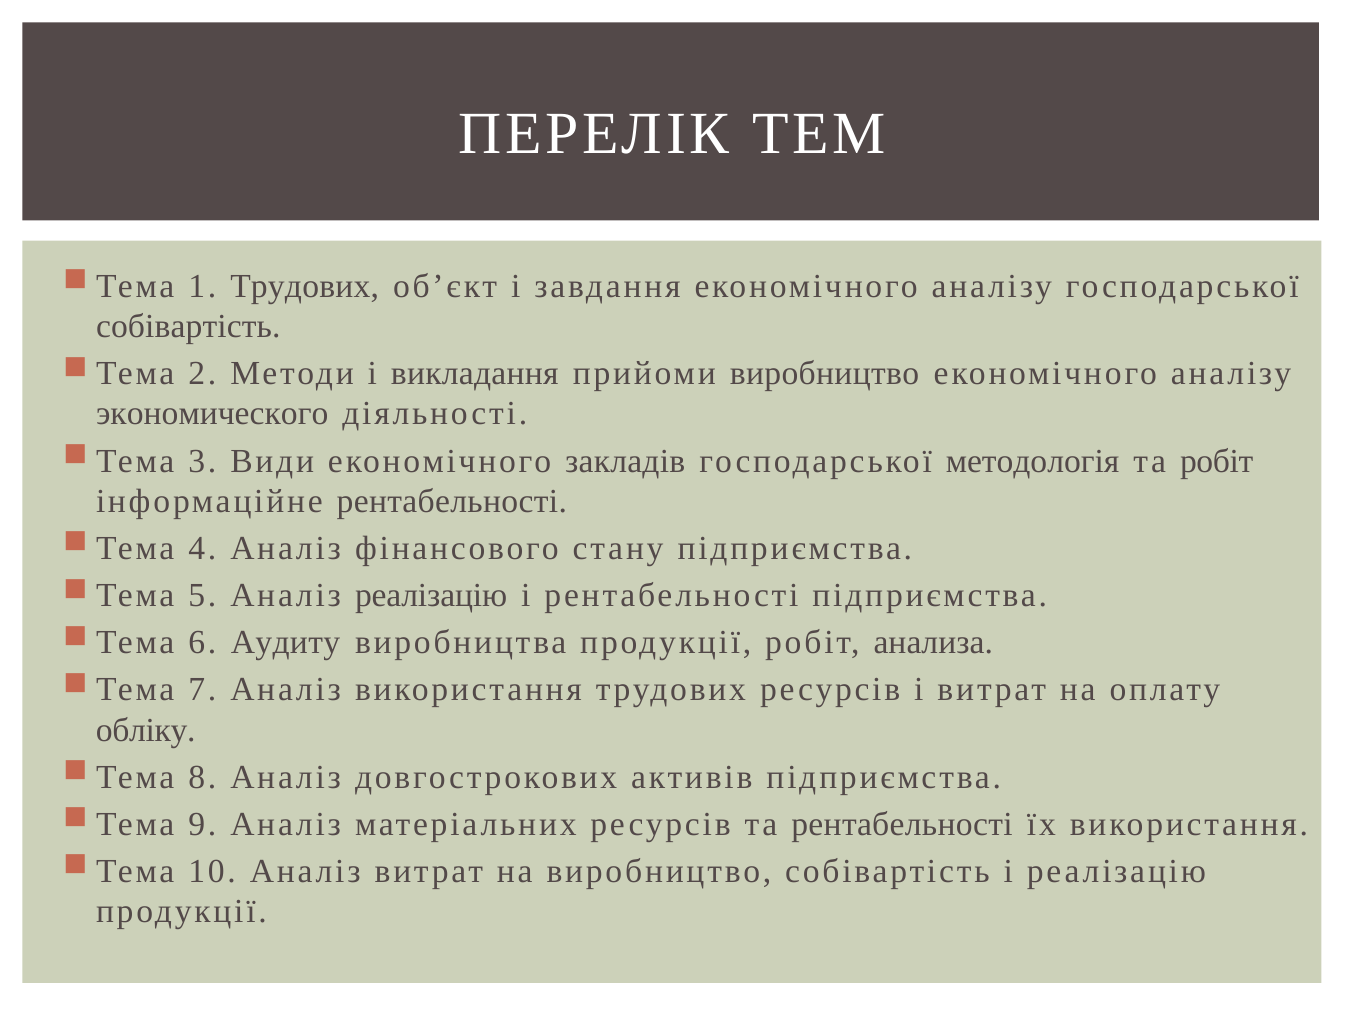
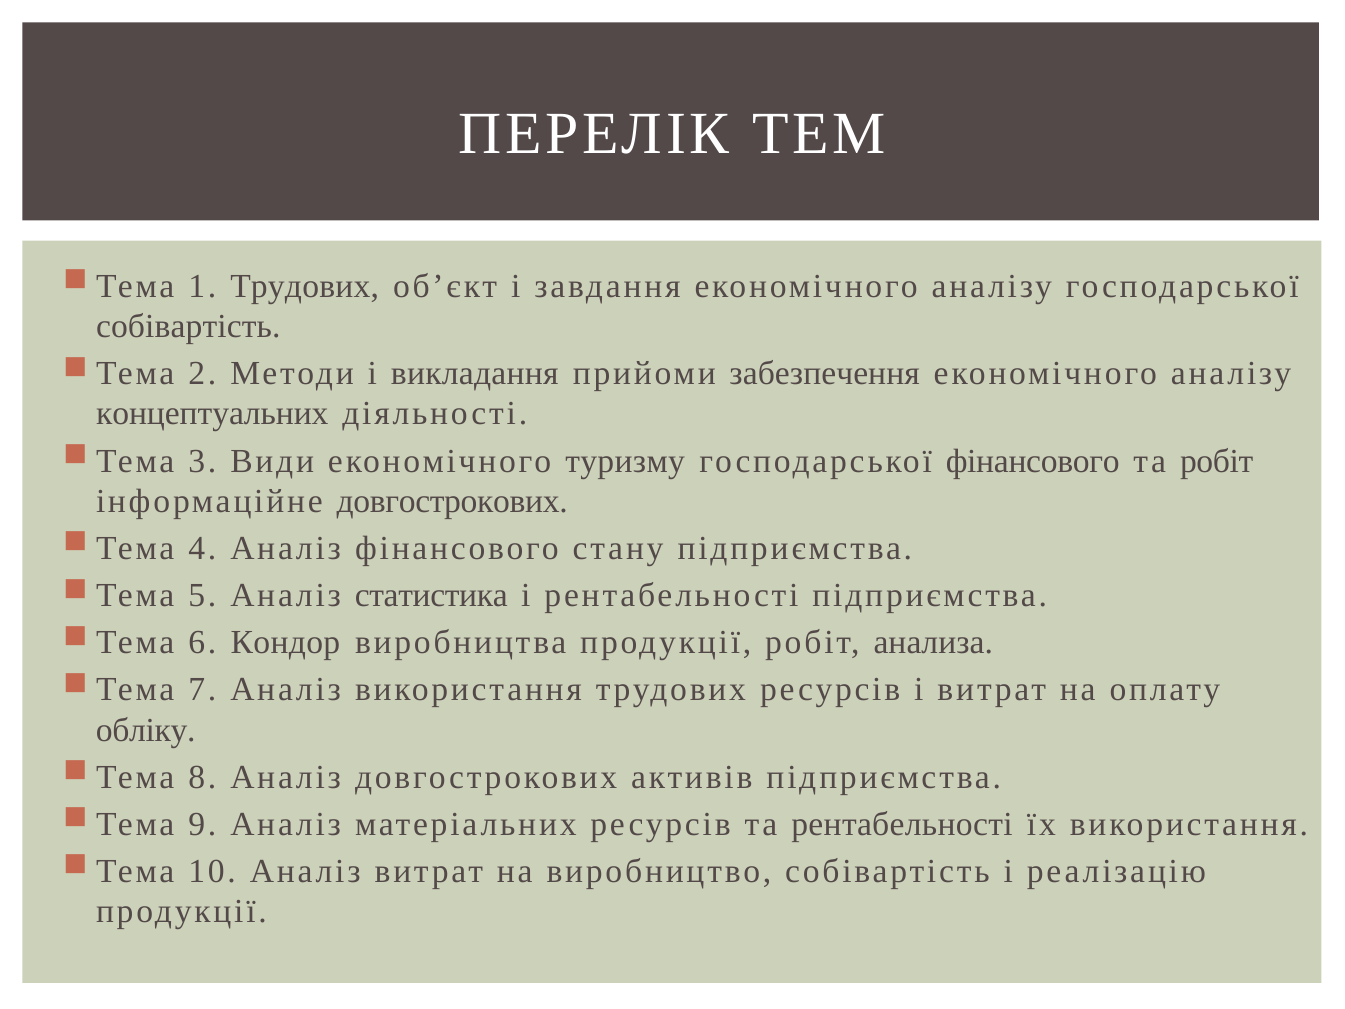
прийоми виробництво: виробництво -> забезпечення
экономического: экономического -> концептуальних
закладів: закладів -> туризму
господарської методологія: методологія -> фінансового
інформаційне рентабельності: рентабельності -> довгострокових
Аналіз реалізацію: реалізацію -> статистика
Аудиту: Аудиту -> Кондор
